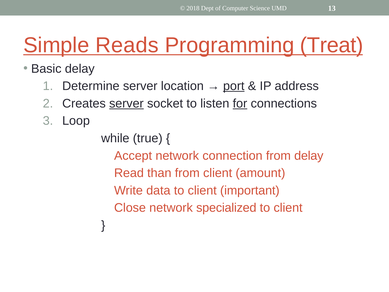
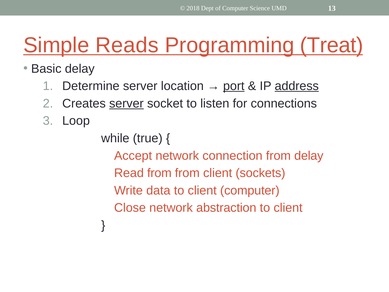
address underline: none -> present
for underline: present -> none
Read than: than -> from
amount: amount -> sockets
client important: important -> computer
specialized: specialized -> abstraction
